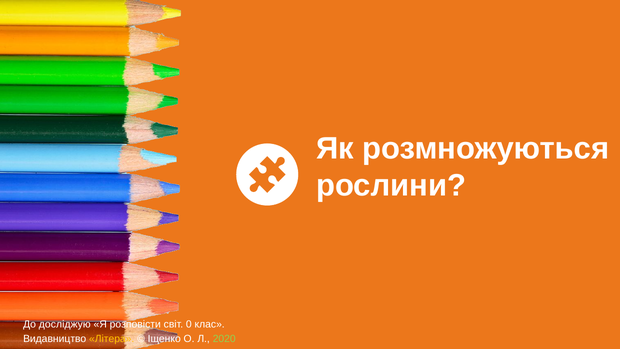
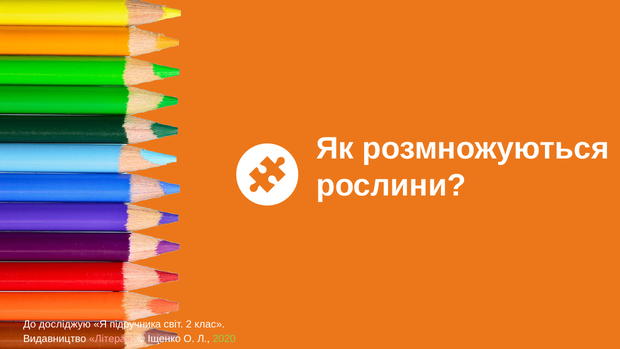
розповісти: розповісти -> підручника
0: 0 -> 2
Літера colour: yellow -> pink
